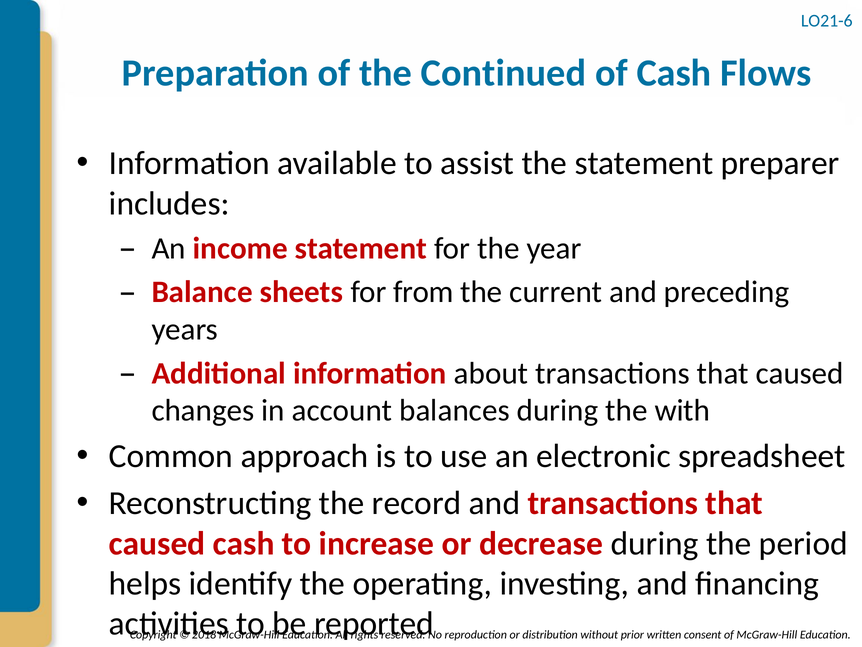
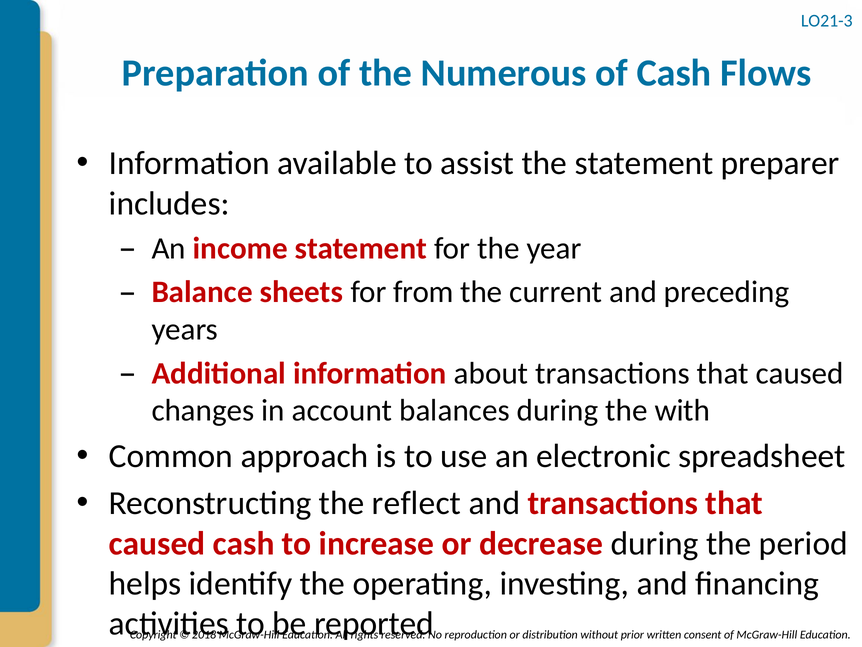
LO21-6: LO21-6 -> LO21-3
Continued: Continued -> Numerous
record: record -> reflect
